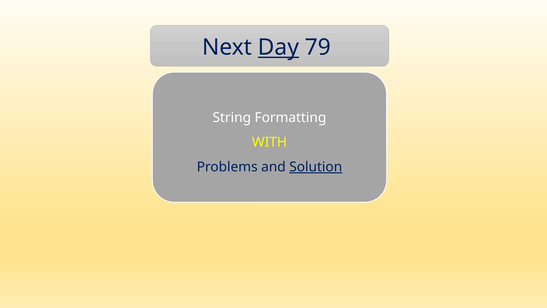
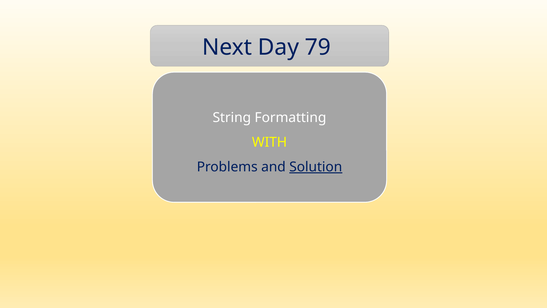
Day underline: present -> none
